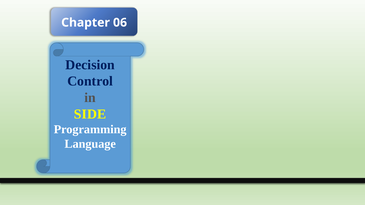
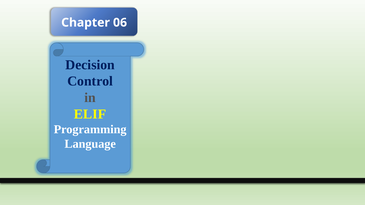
SIDE: SIDE -> ELIF
